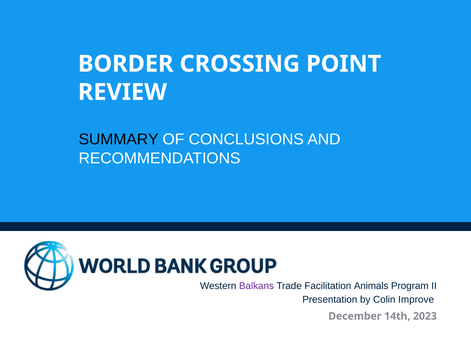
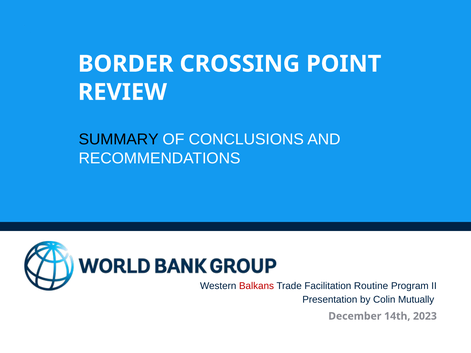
Balkans colour: purple -> red
Animals: Animals -> Routine
Improve: Improve -> Mutually
